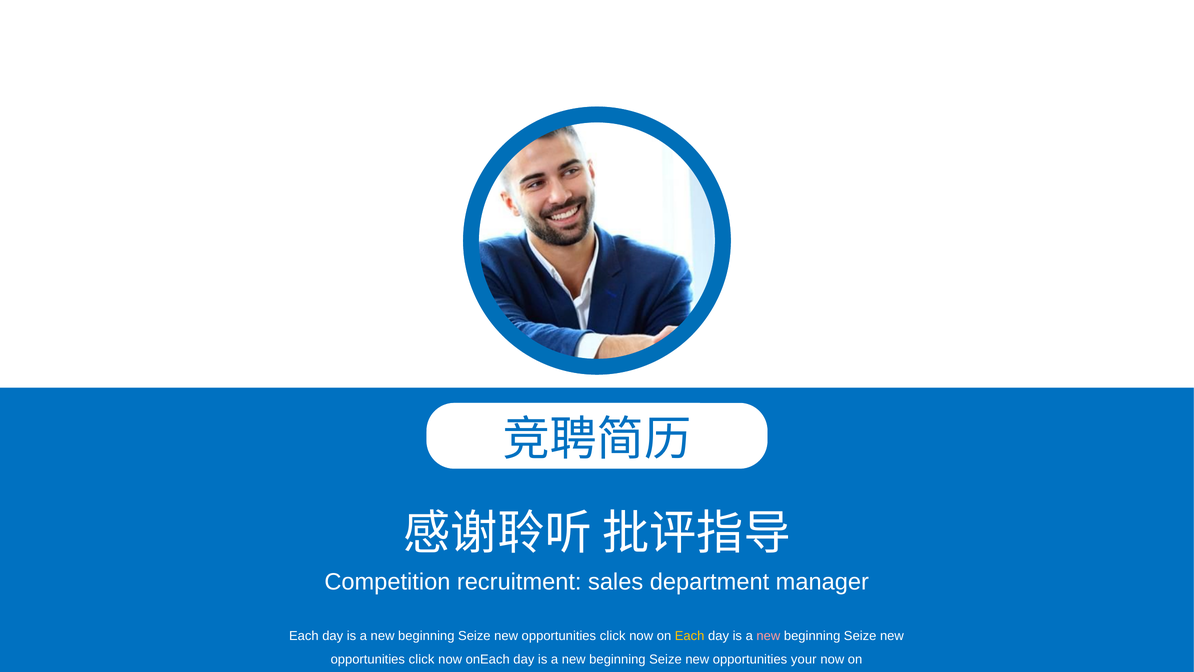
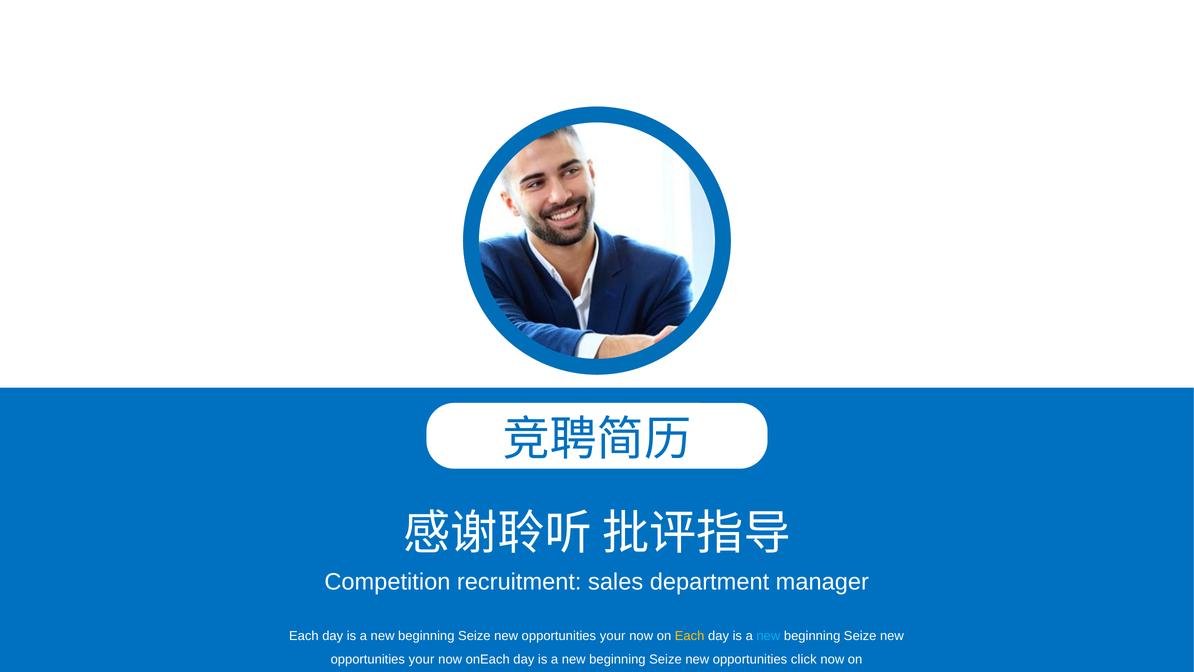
click at (613, 636): click -> your
new at (768, 636) colour: pink -> light blue
click at (422, 659): click -> your
your: your -> click
